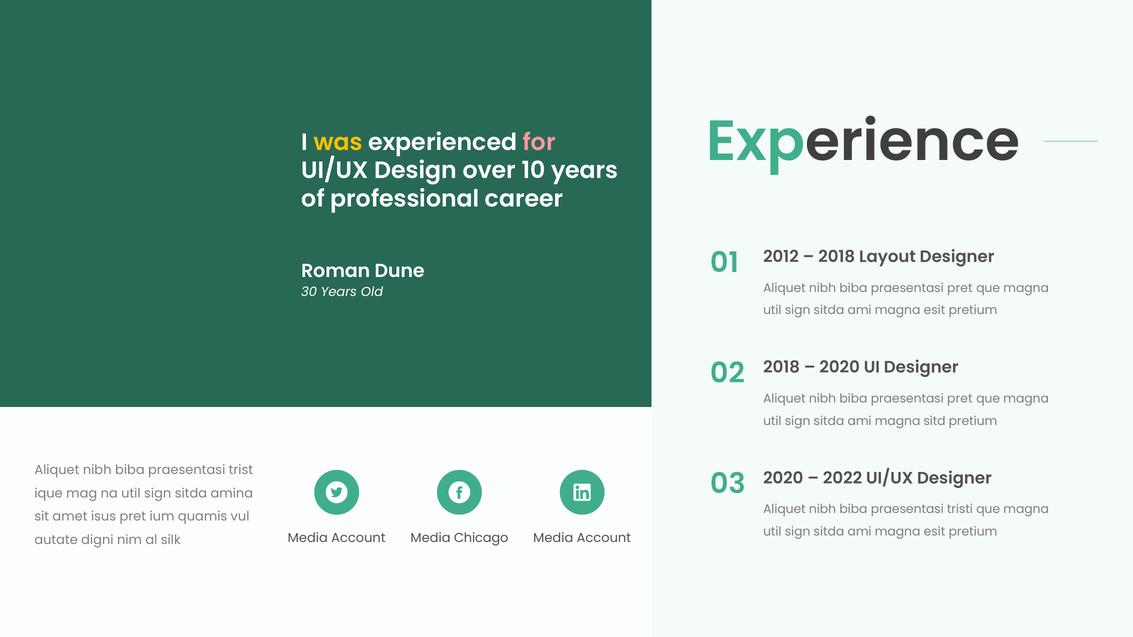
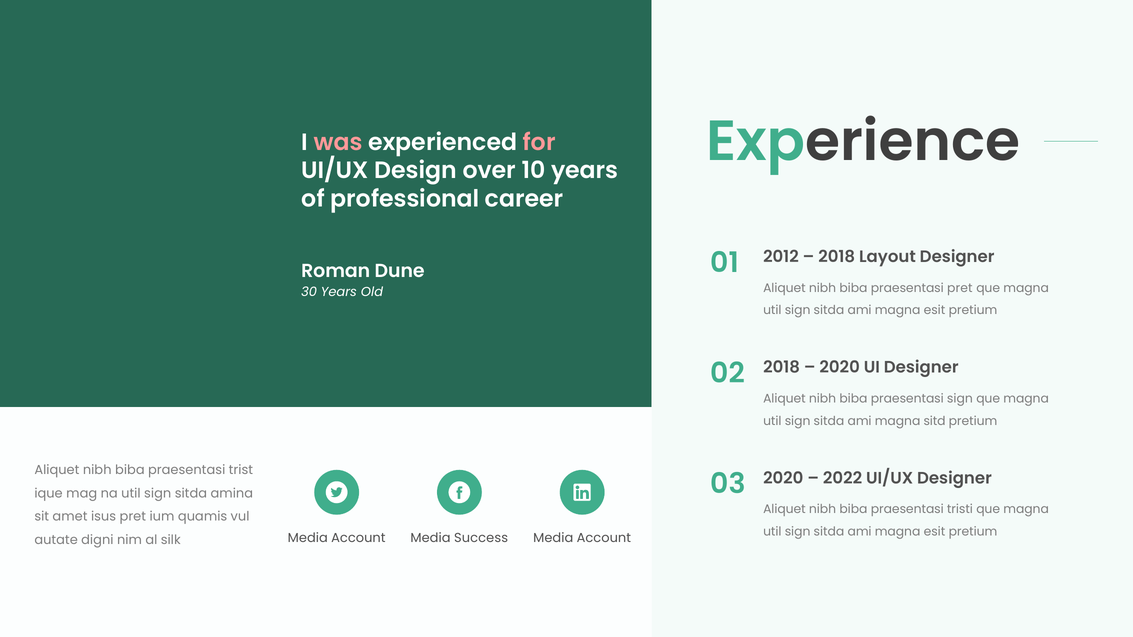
was colour: yellow -> pink
pret at (960, 399): pret -> sign
Chicago: Chicago -> Success
